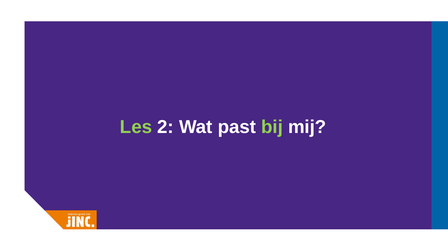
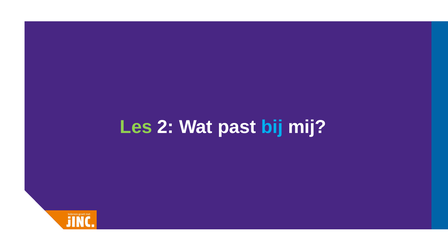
bij colour: light green -> light blue
